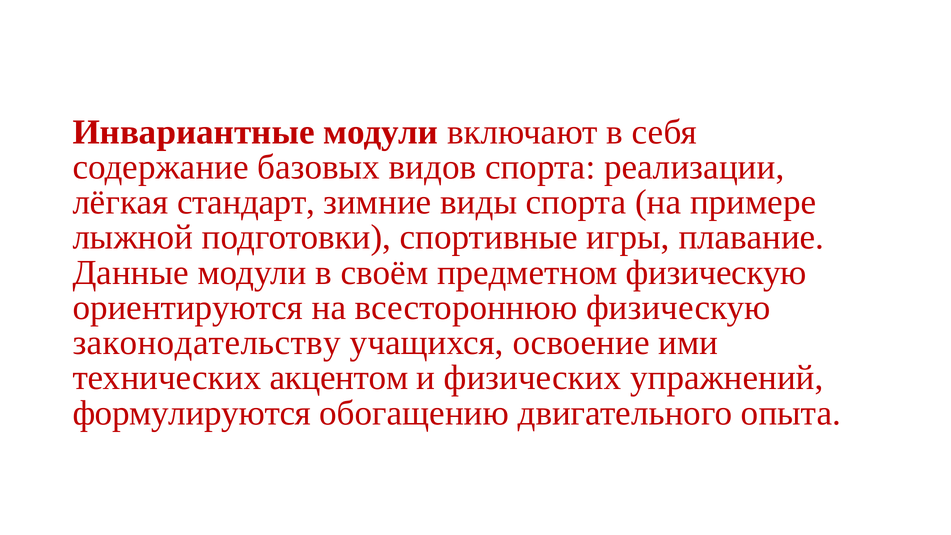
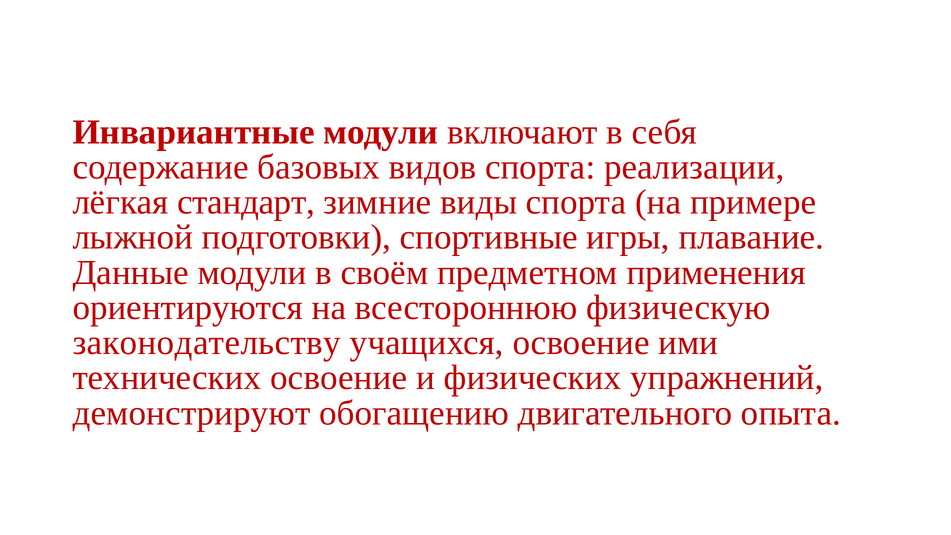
предметном физическую: физическую -> применения
технических акцентом: акцентом -> освоение
формулируются: формулируются -> демонстрируют
